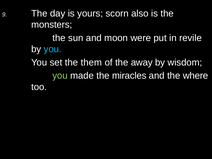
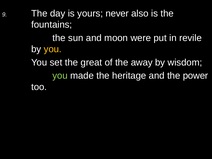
scorn: scorn -> never
monsters: monsters -> fountains
you at (53, 49) colour: light blue -> yellow
them: them -> great
miracles: miracles -> heritage
where: where -> power
